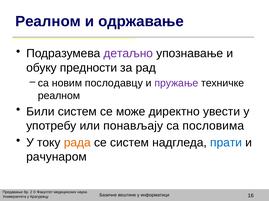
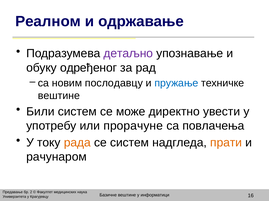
предности: предности -> одређеног
пружање colour: purple -> blue
реалном at (59, 96): реалном -> вештине
понављају: понављају -> прорачуне
пословима: пословима -> повлачења
прати colour: blue -> orange
